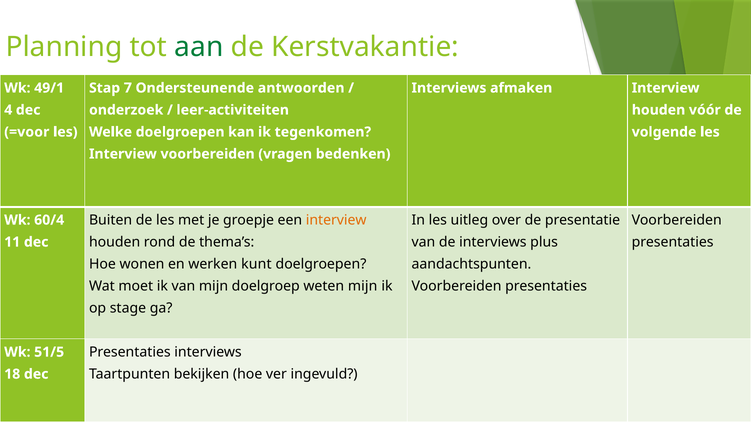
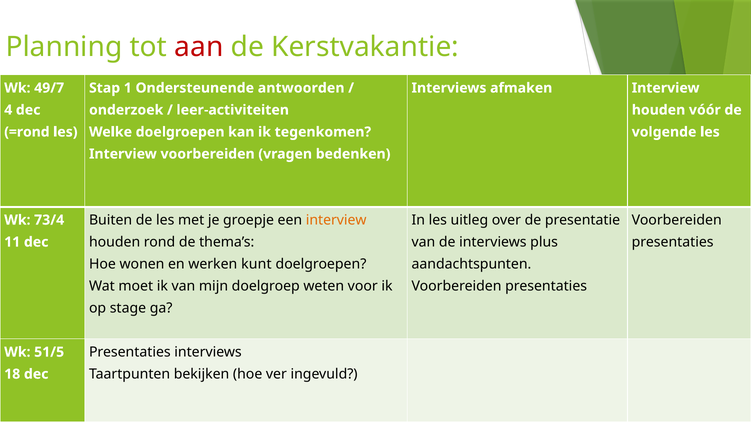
aan colour: green -> red
49/1: 49/1 -> 49/7
7: 7 -> 1
=voor: =voor -> =rond
60/4: 60/4 -> 73/4
weten mijn: mijn -> voor
